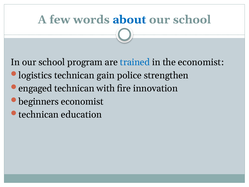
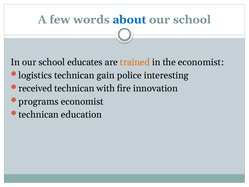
program: program -> educates
trained colour: blue -> orange
strengthen: strengthen -> interesting
engaged: engaged -> received
beginners: beginners -> programs
